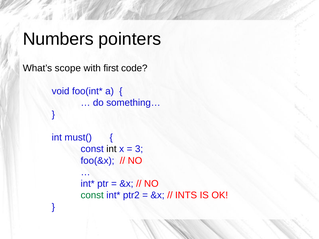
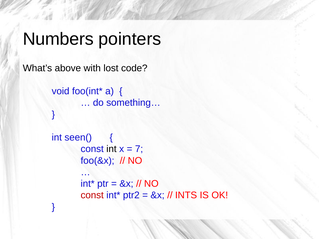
scope: scope -> above
first: first -> lost
must(: must( -> seen(
3: 3 -> 7
const at (92, 195) colour: green -> red
